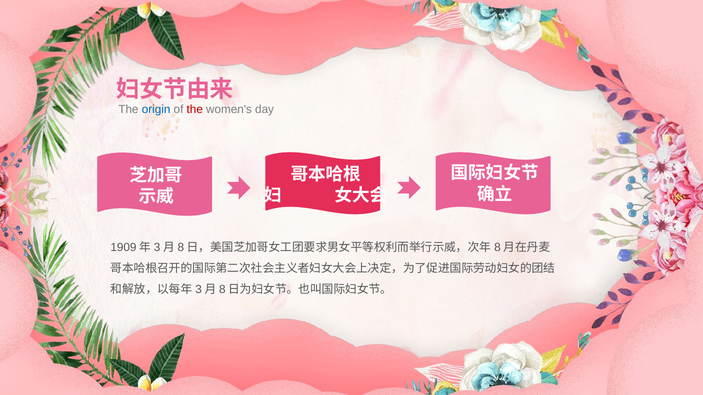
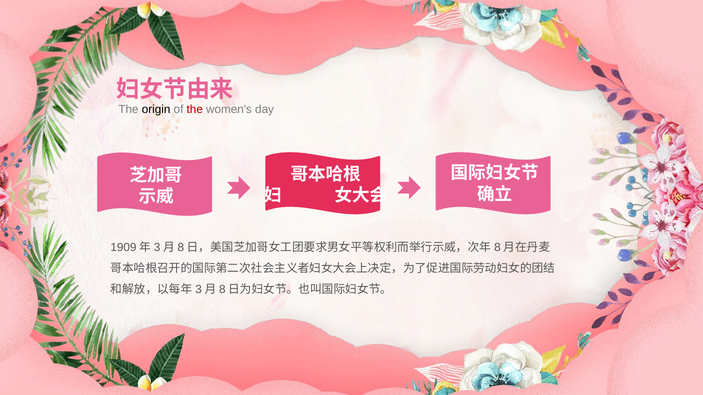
origin colour: blue -> black
